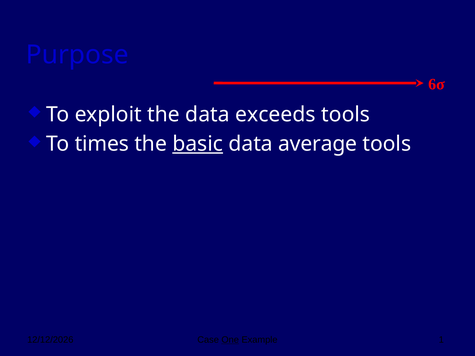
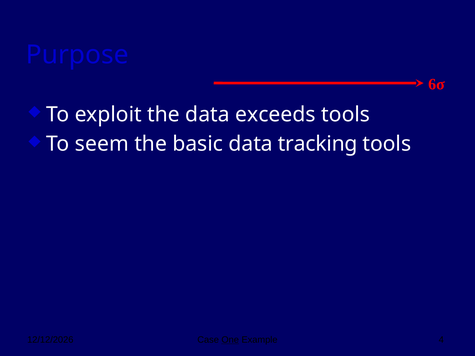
times: times -> seem
basic underline: present -> none
average: average -> tracking
1: 1 -> 4
